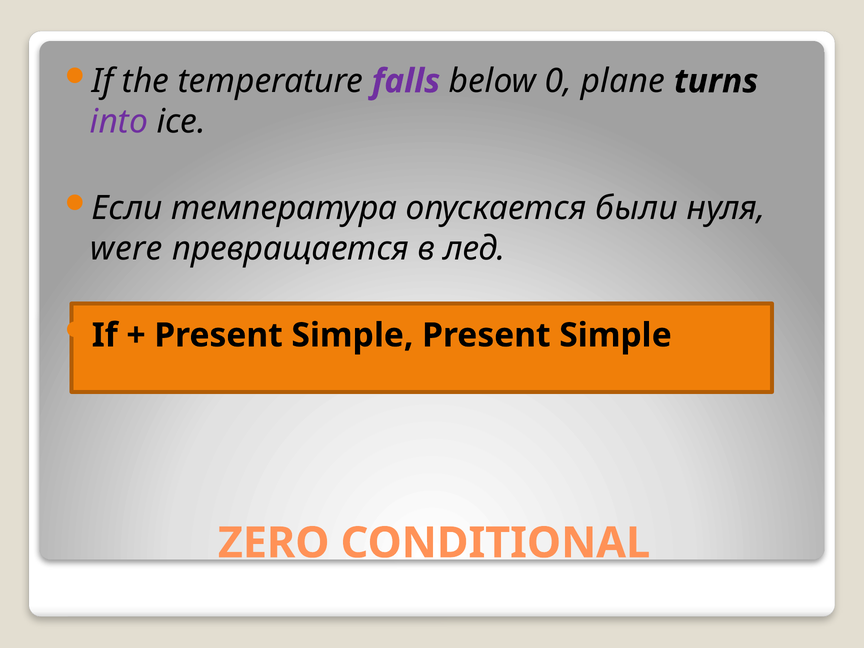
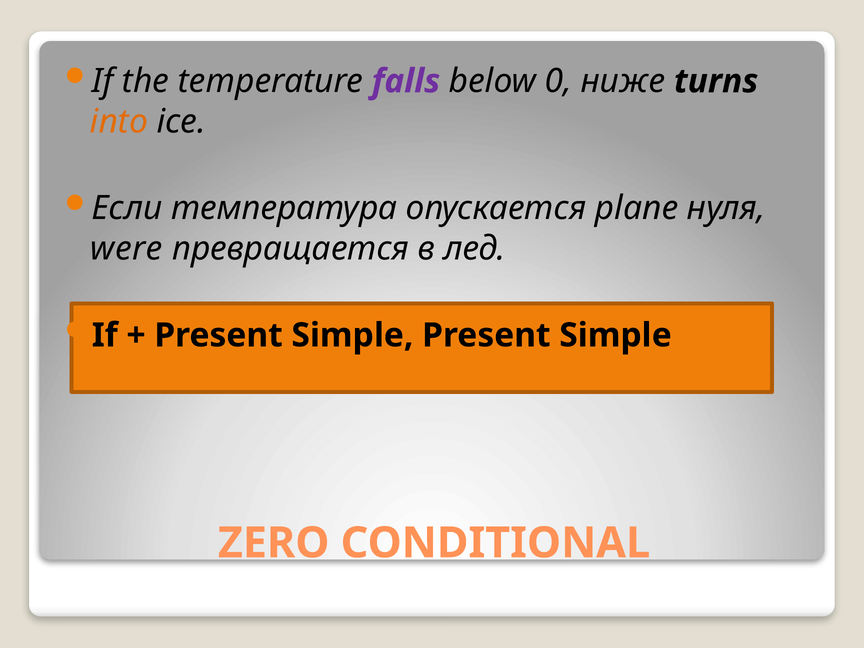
plane: plane -> ниже
into colour: purple -> orange
были: были -> plane
